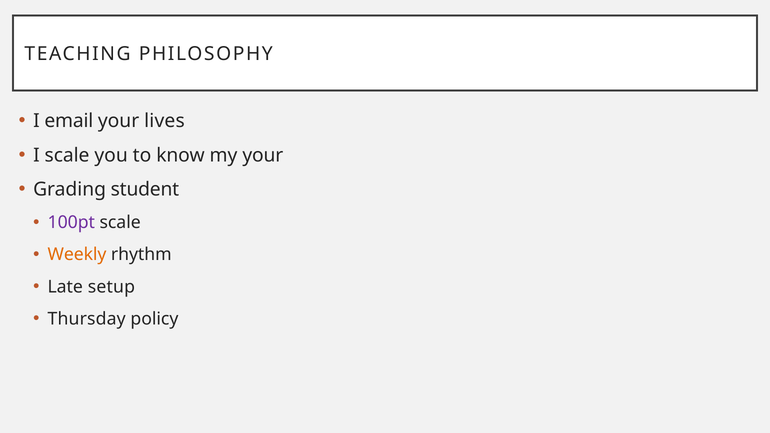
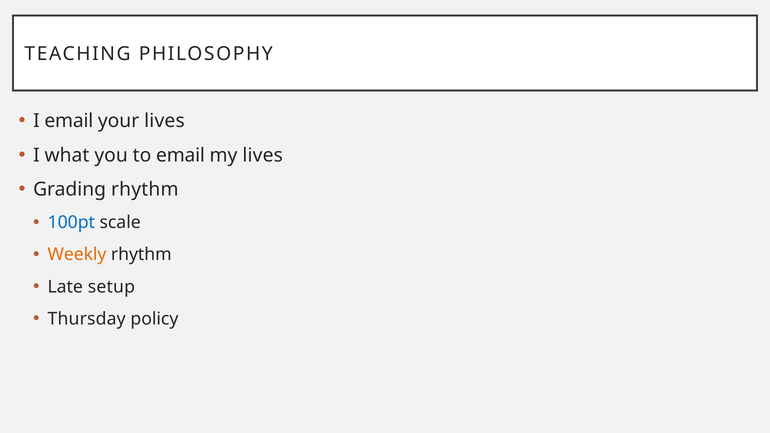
I scale: scale -> what
to know: know -> email
my your: your -> lives
Grading student: student -> rhythm
100pt colour: purple -> blue
